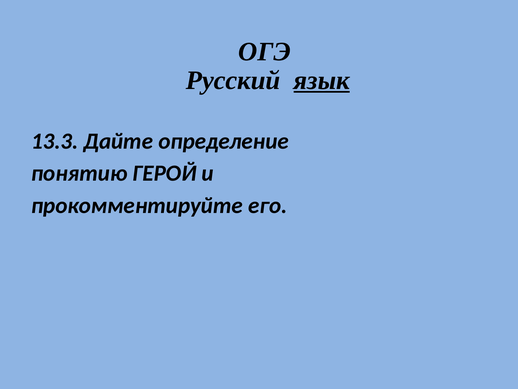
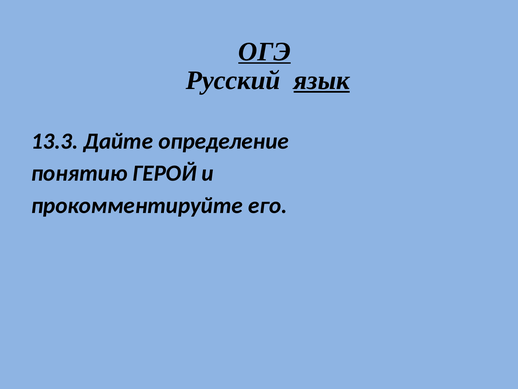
ОГЭ underline: none -> present
